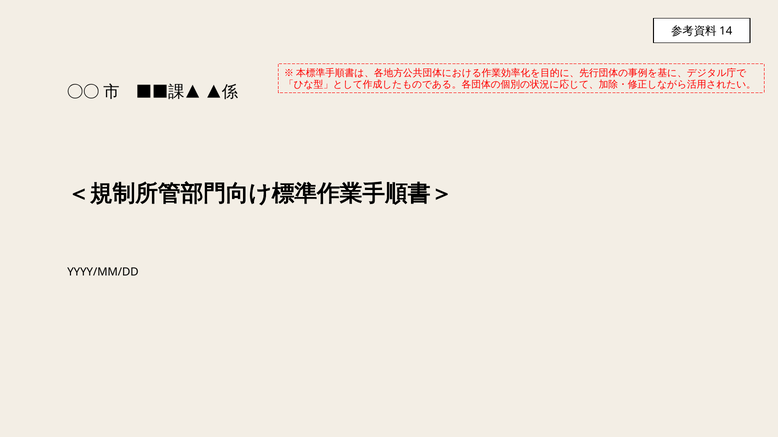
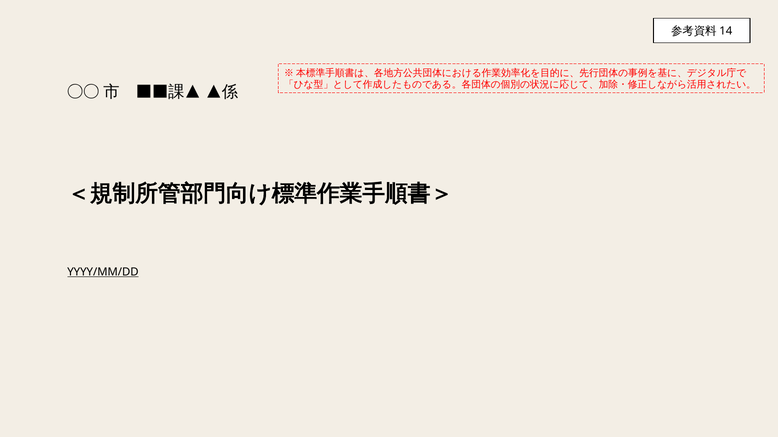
YYYY/MM/DD underline: none -> present
